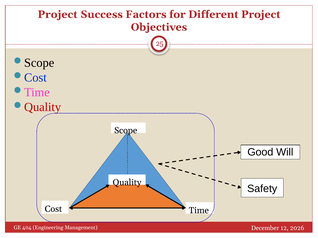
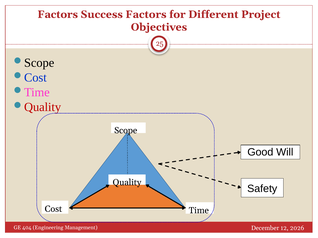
Project at (58, 14): Project -> Factors
